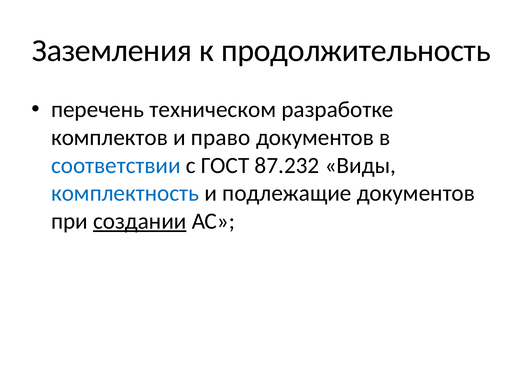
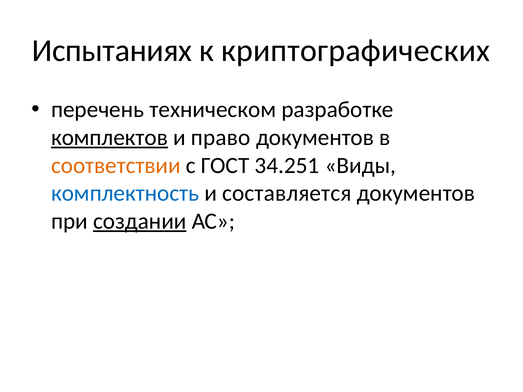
Заземления: Заземления -> Испытаниях
продолжительность: продолжительность -> криптографических
комплектов underline: none -> present
соответствии colour: blue -> orange
87.232: 87.232 -> 34.251
подлежащие: подлежащие -> составляется
